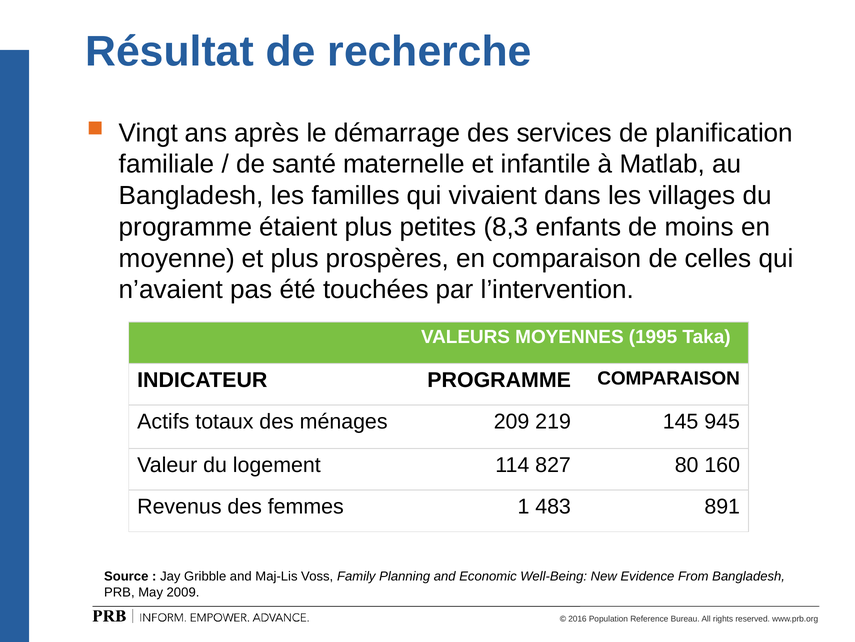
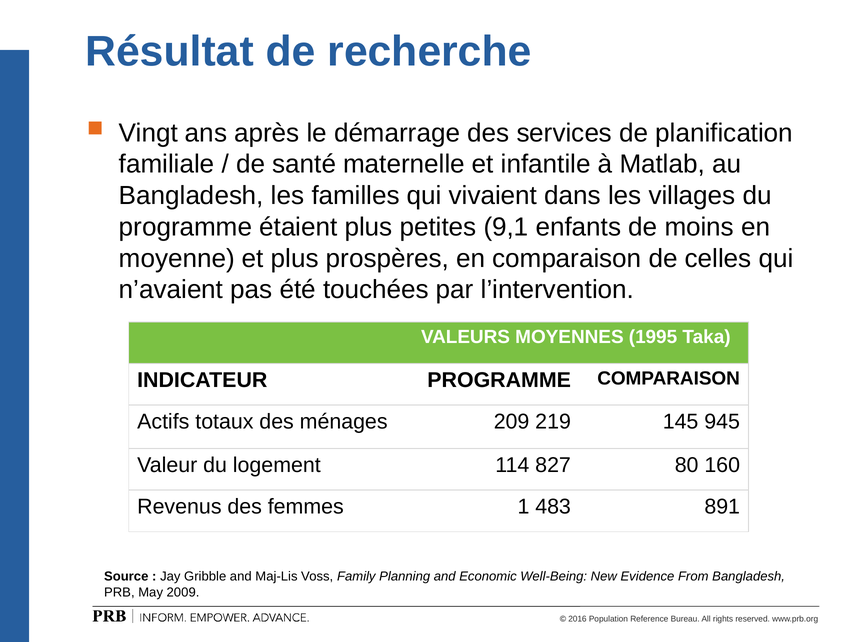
8,3: 8,3 -> 9,1
